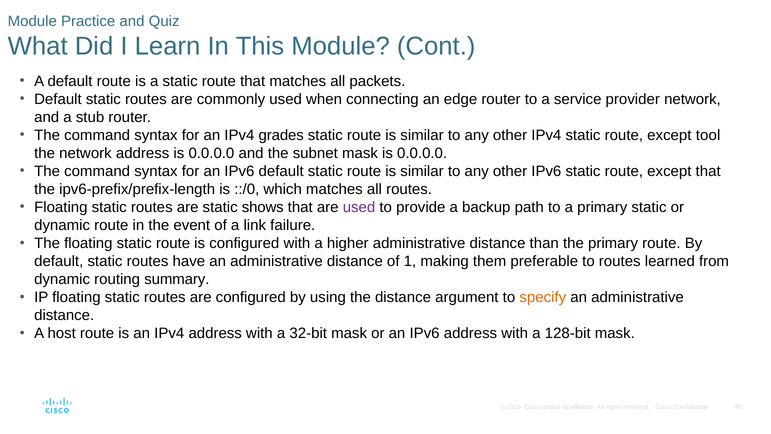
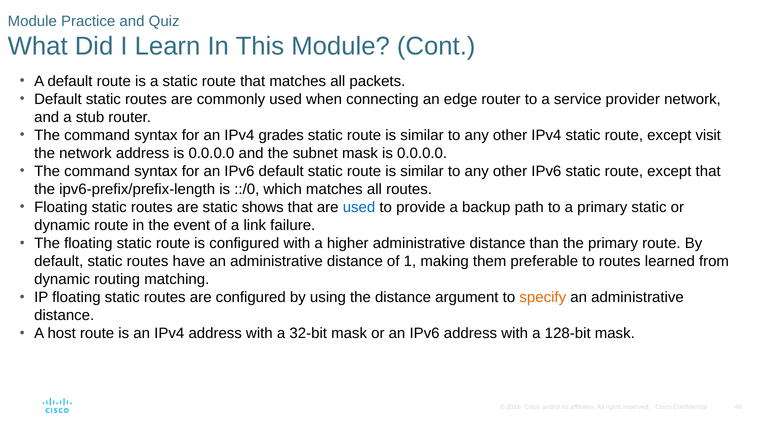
tool: tool -> visit
used at (359, 207) colour: purple -> blue
summary: summary -> matching
